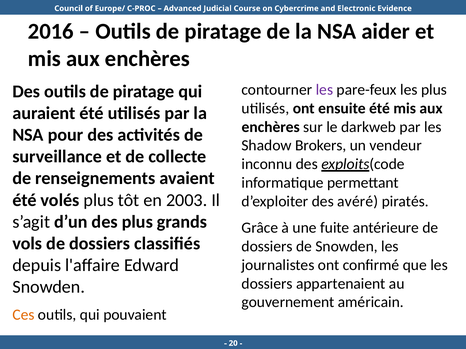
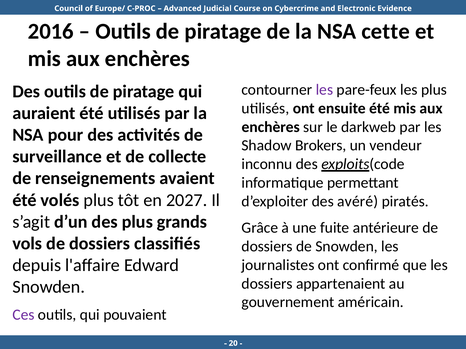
aider: aider -> cette
2003: 2003 -> 2027
Ces colour: orange -> purple
